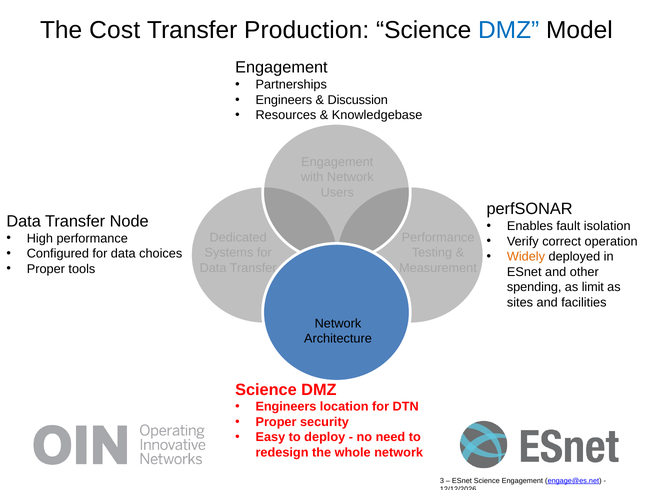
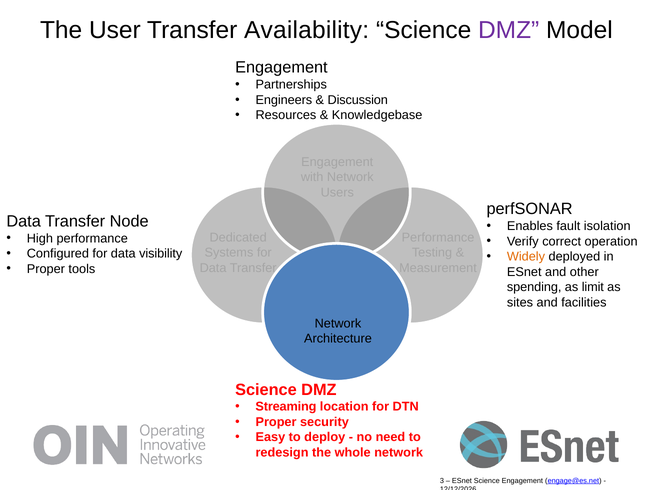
Cost: Cost -> User
Production: Production -> Availability
DMZ at (509, 30) colour: blue -> purple
choices: choices -> visibility
Engineers at (286, 407): Engineers -> Streaming
